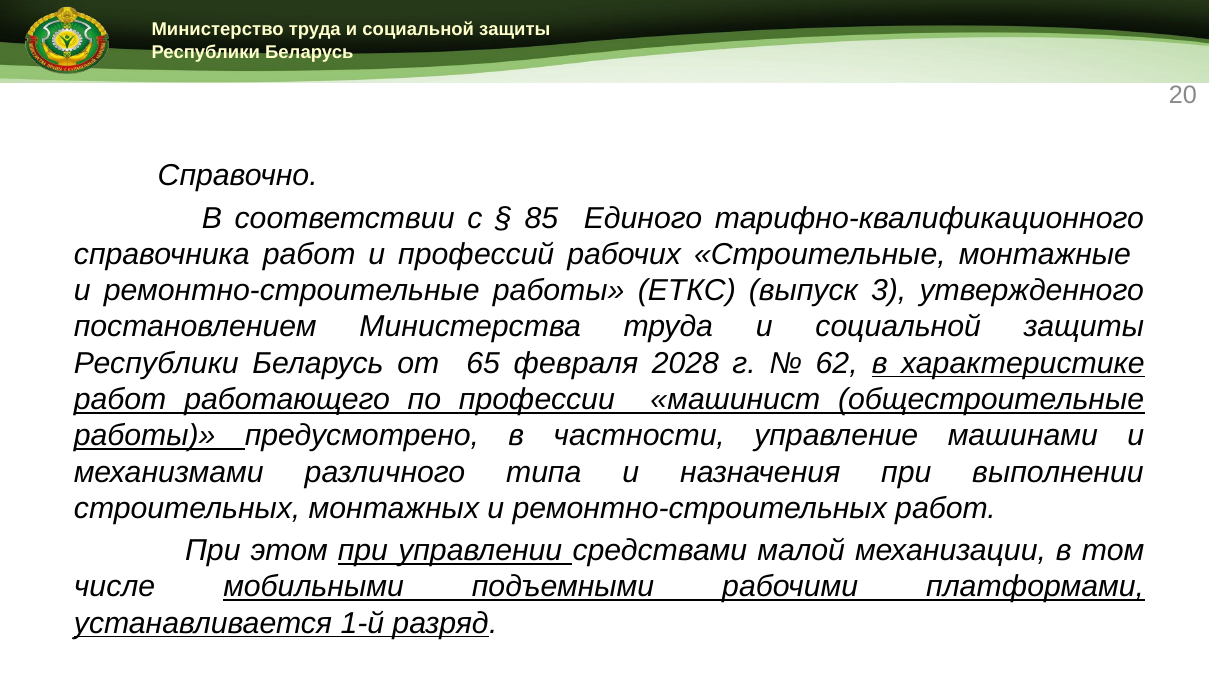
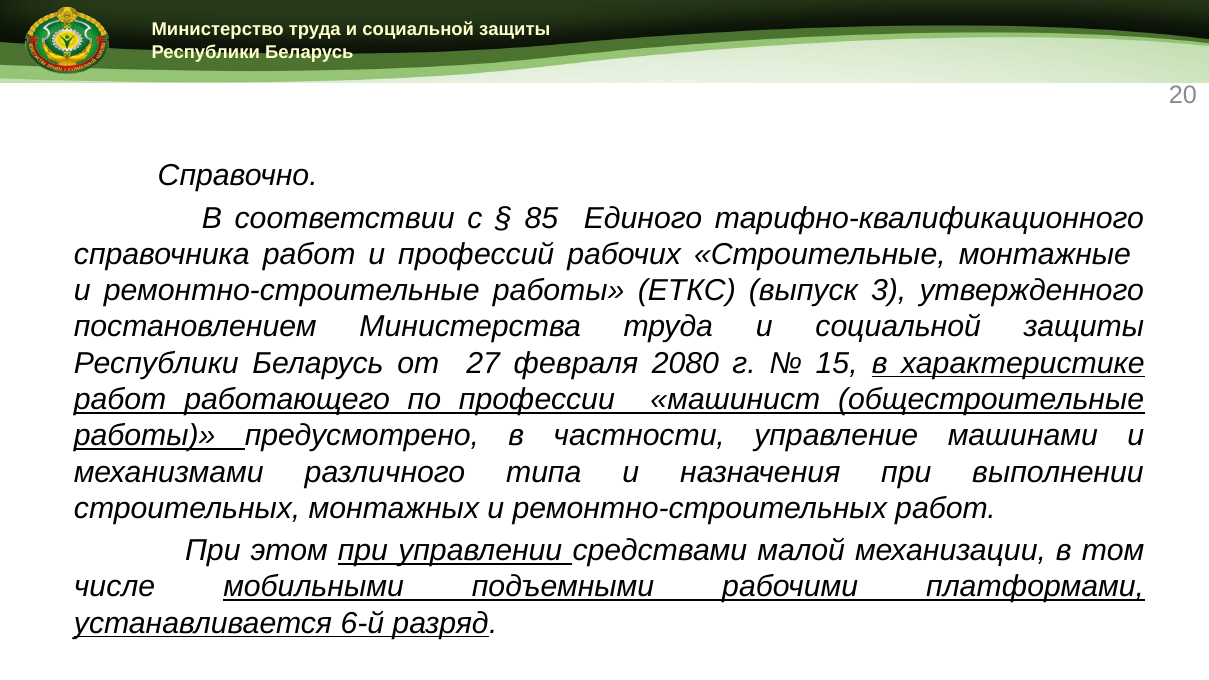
65: 65 -> 27
2028: 2028 -> 2080
62: 62 -> 15
1-й: 1-й -> 6-й
